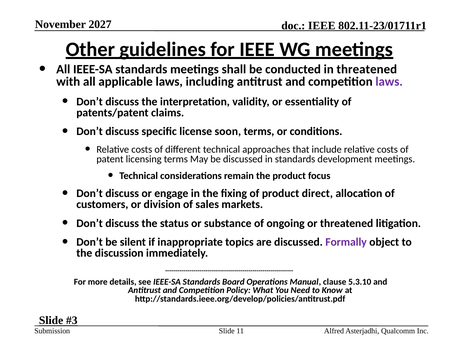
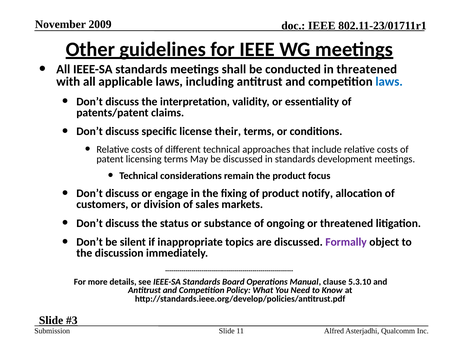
2027: 2027 -> 2009
laws at (389, 81) colour: purple -> blue
soon: soon -> their
direct: direct -> notify
